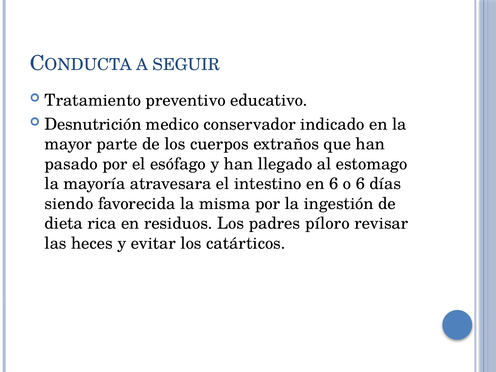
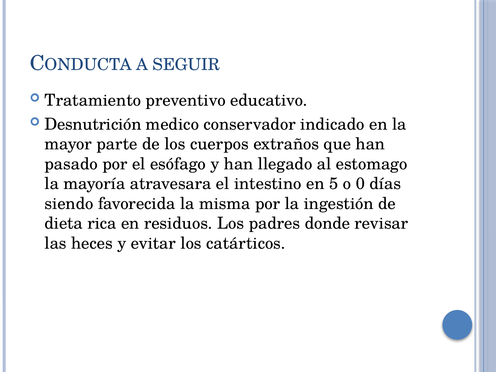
en 6: 6 -> 5
o 6: 6 -> 0
píloro: píloro -> donde
